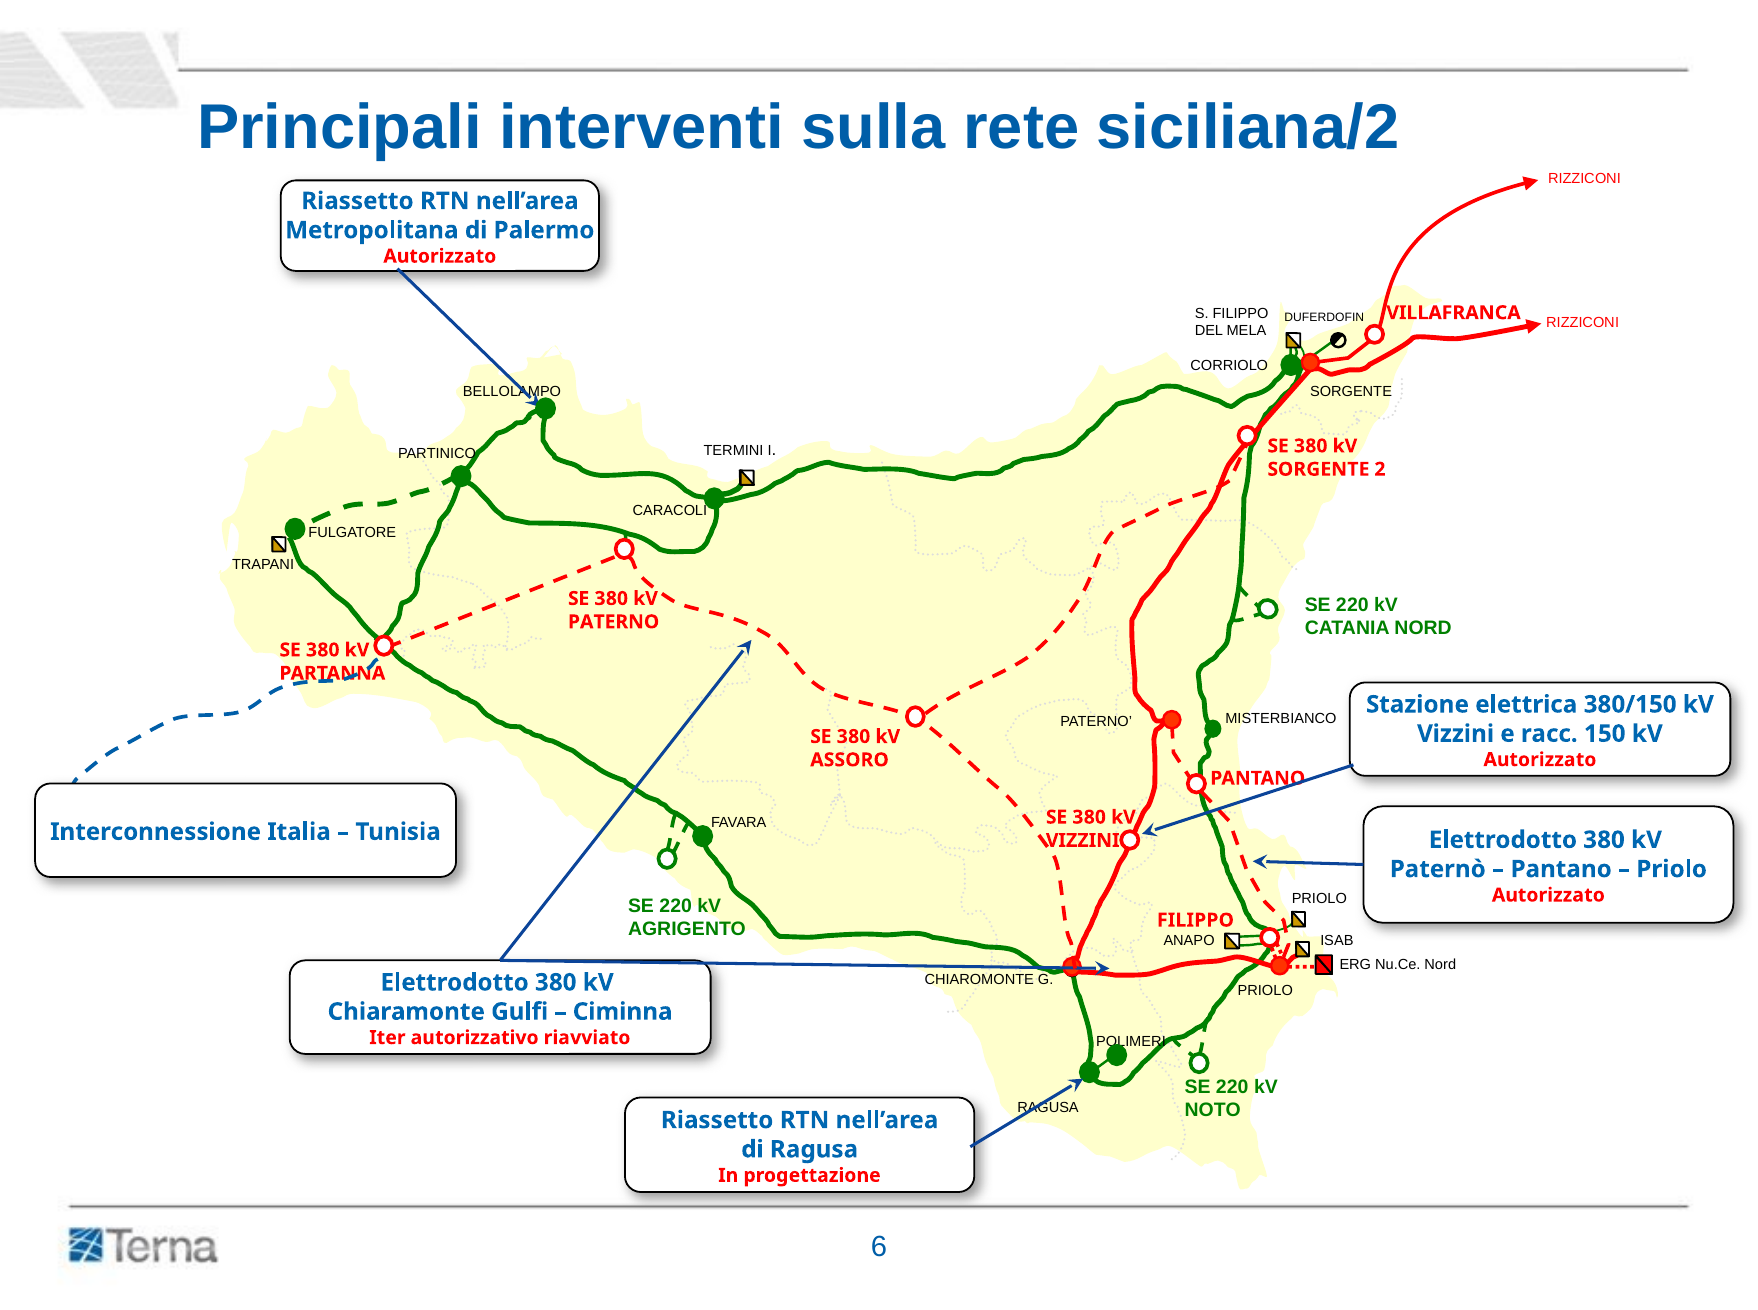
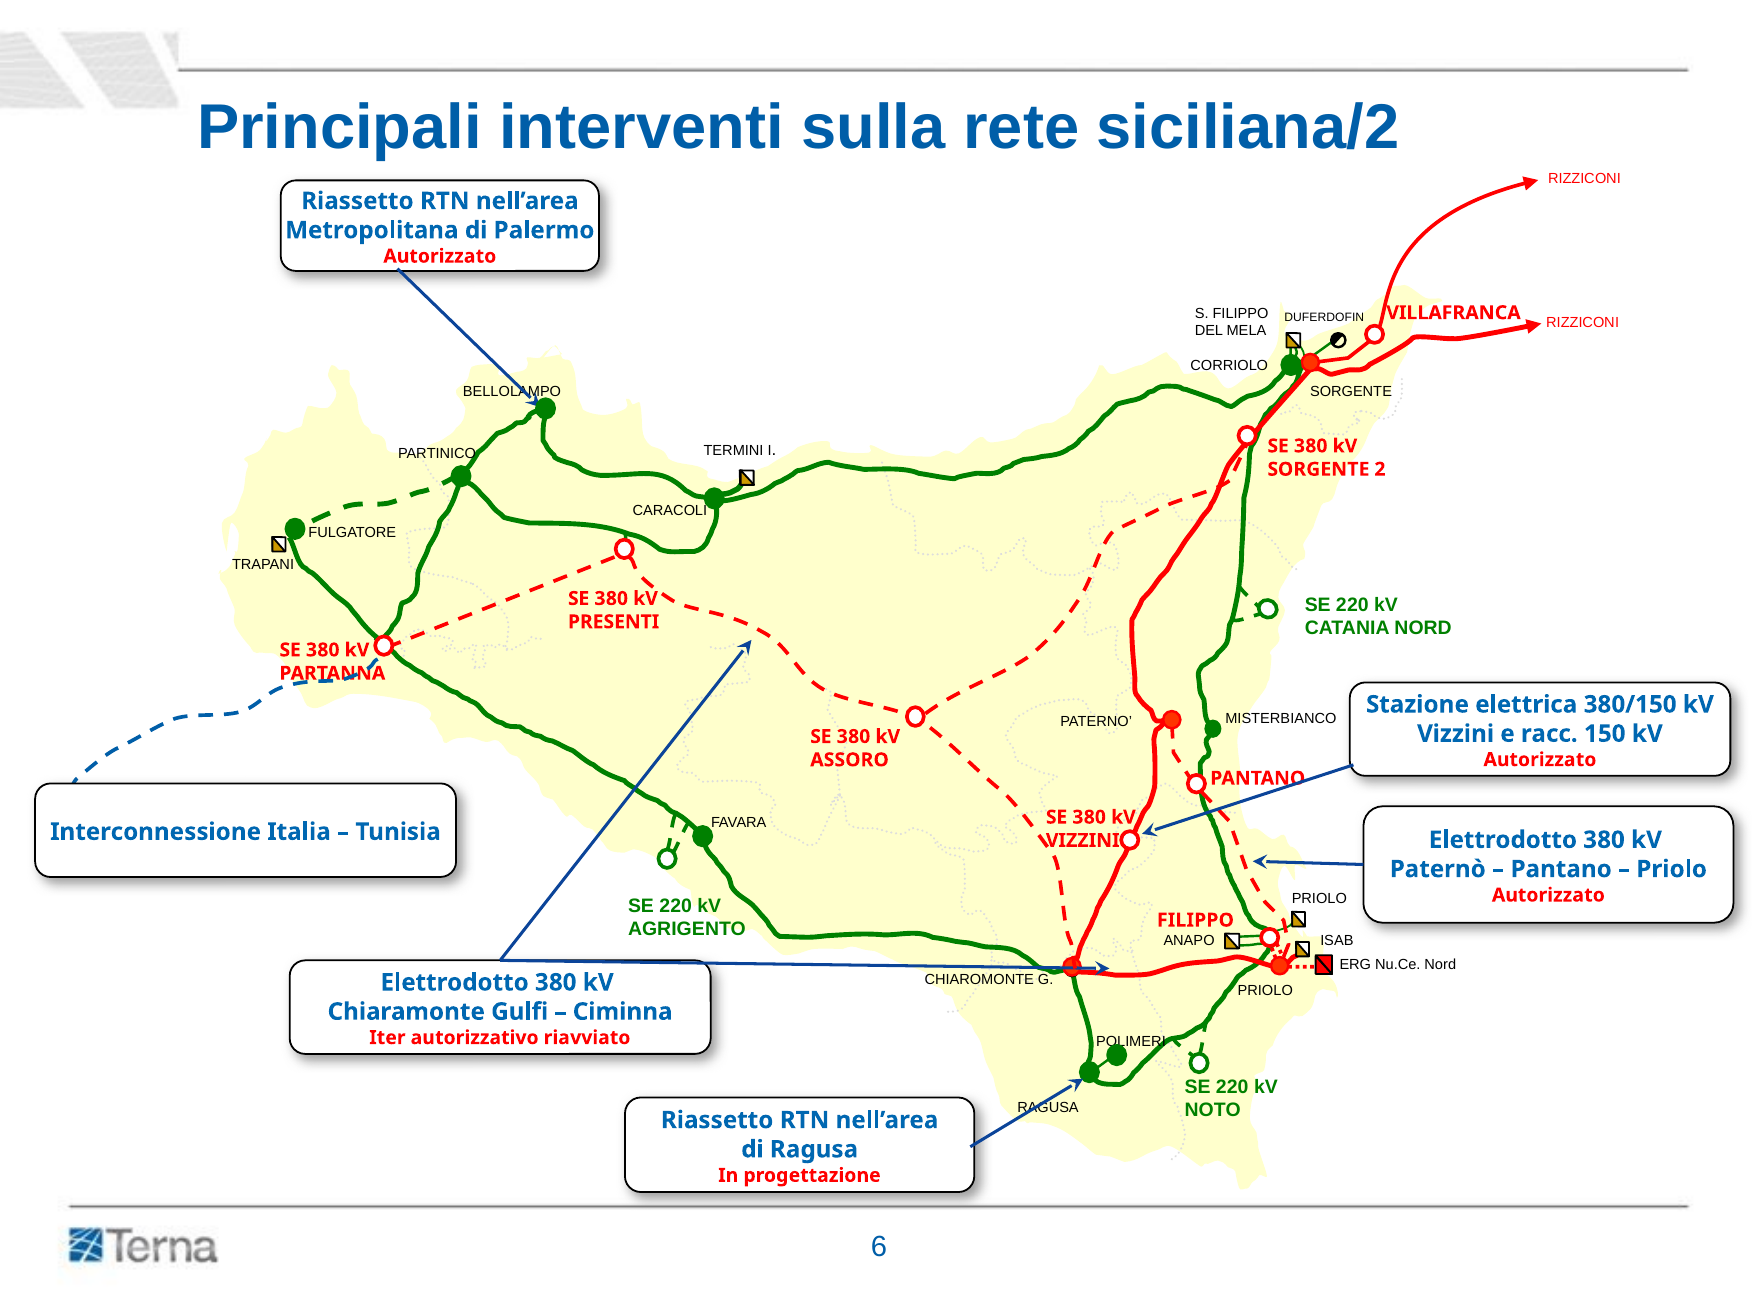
PATERNO at (614, 622): PATERNO -> PRESENTI
